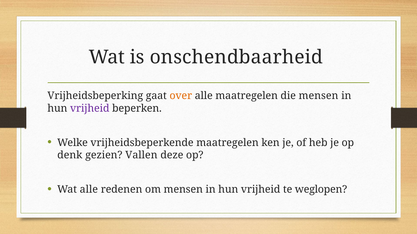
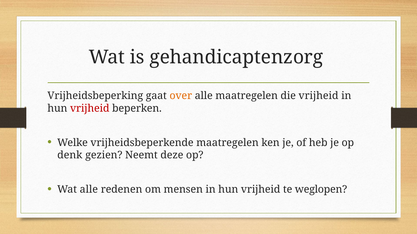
onschendbaarheid: onschendbaarheid -> gehandicaptenzorg
die mensen: mensen -> vrijheid
vrijheid at (90, 109) colour: purple -> red
Vallen: Vallen -> Neemt
